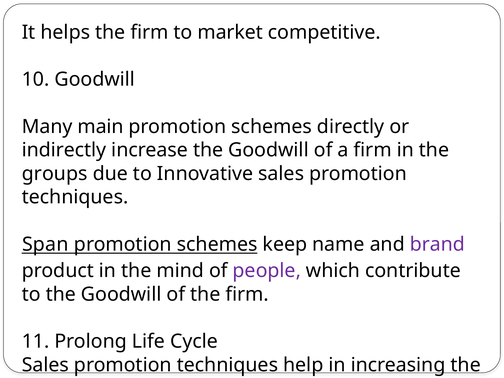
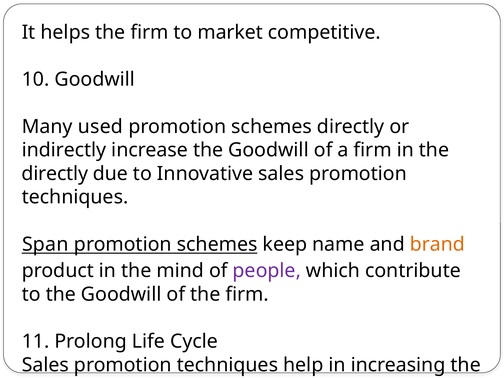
main: main -> used
groups at (55, 174): groups -> directly
brand colour: purple -> orange
